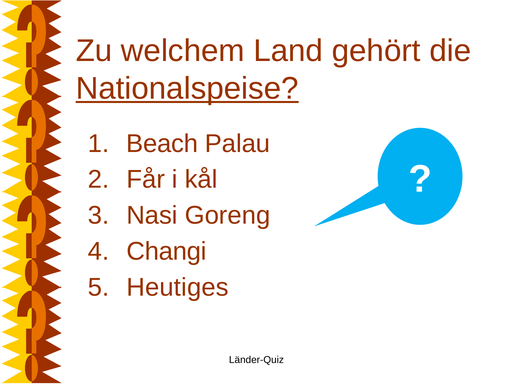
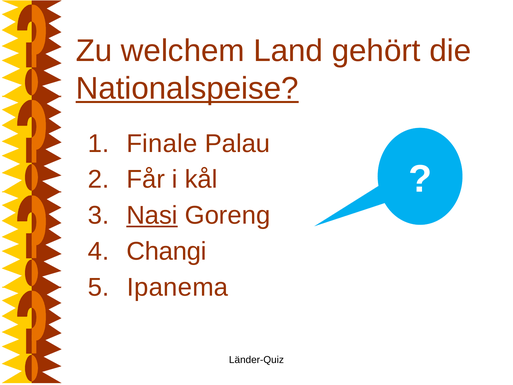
Beach: Beach -> Finale
Nasi underline: none -> present
Heutiges: Heutiges -> Ipanema
